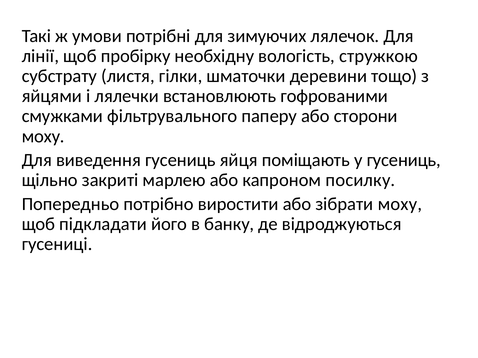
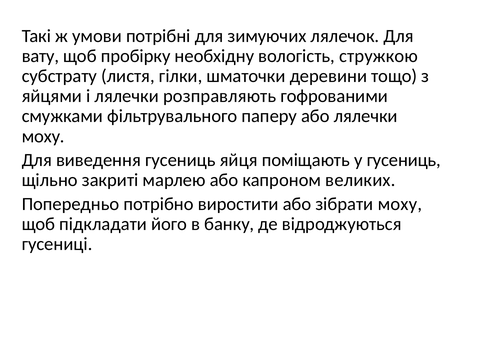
лінії: лінії -> вату
встановлюють: встановлюють -> розправляють
або сторони: сторони -> лялечки
посилку: посилку -> великих
